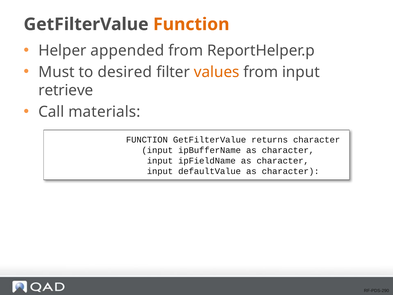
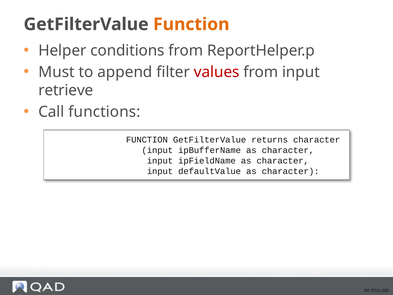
appended: appended -> conditions
desired: desired -> append
values colour: orange -> red
materials: materials -> functions
